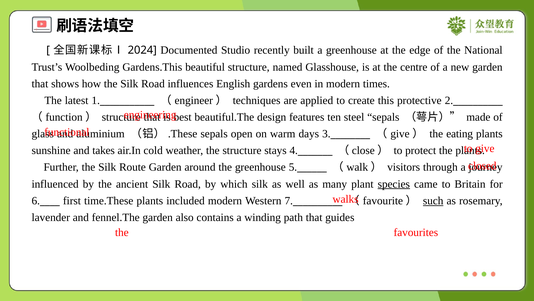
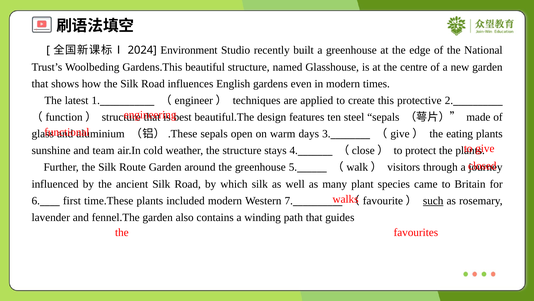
Documented: Documented -> Environment
takes: takes -> team
species underline: present -> none
